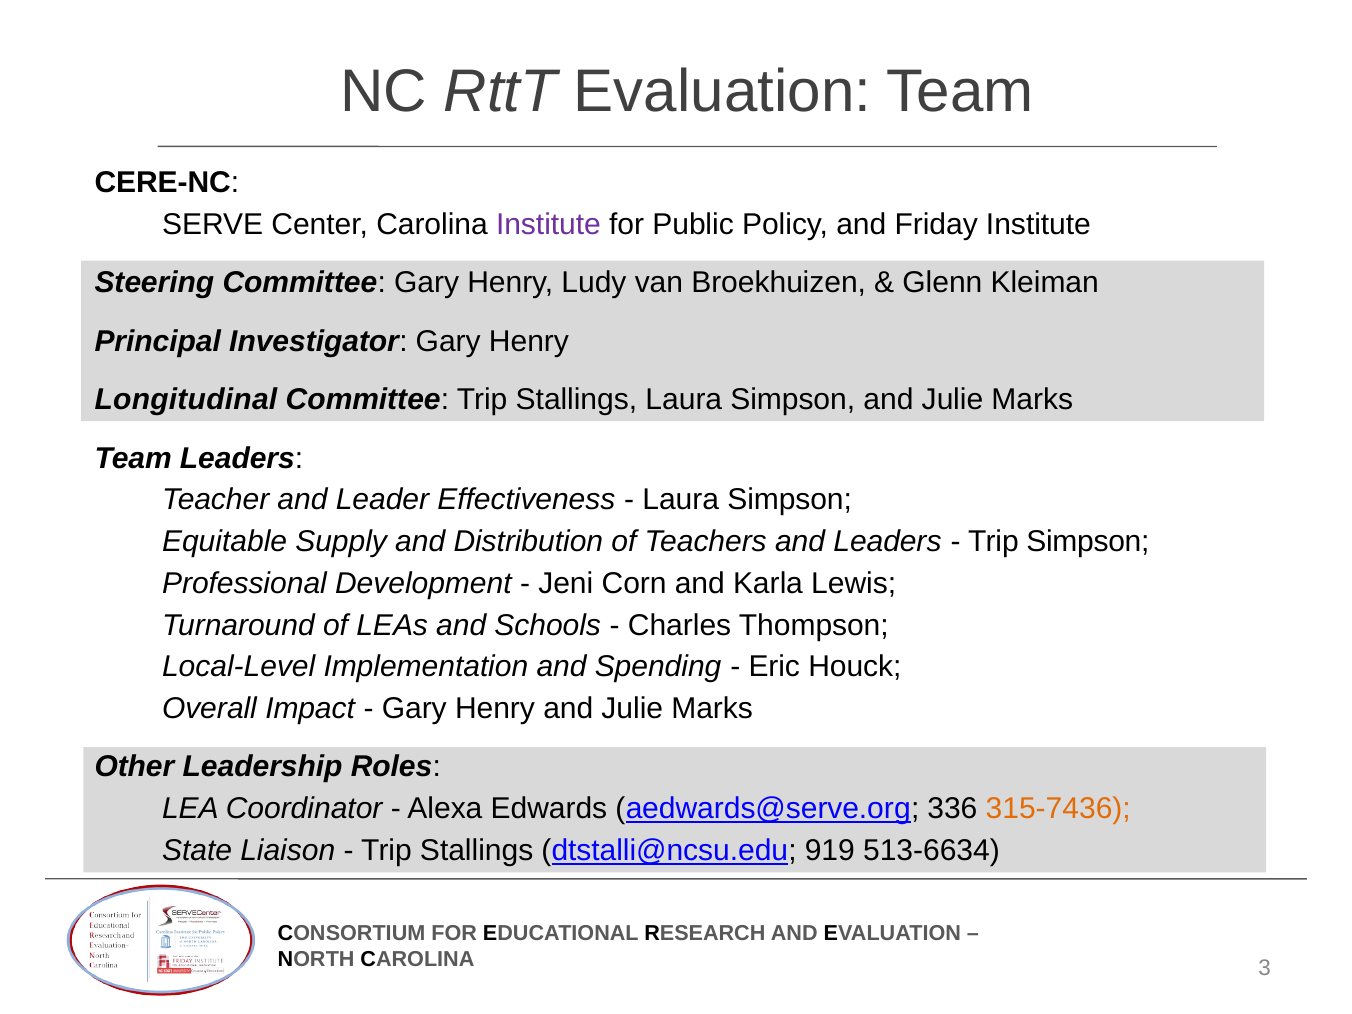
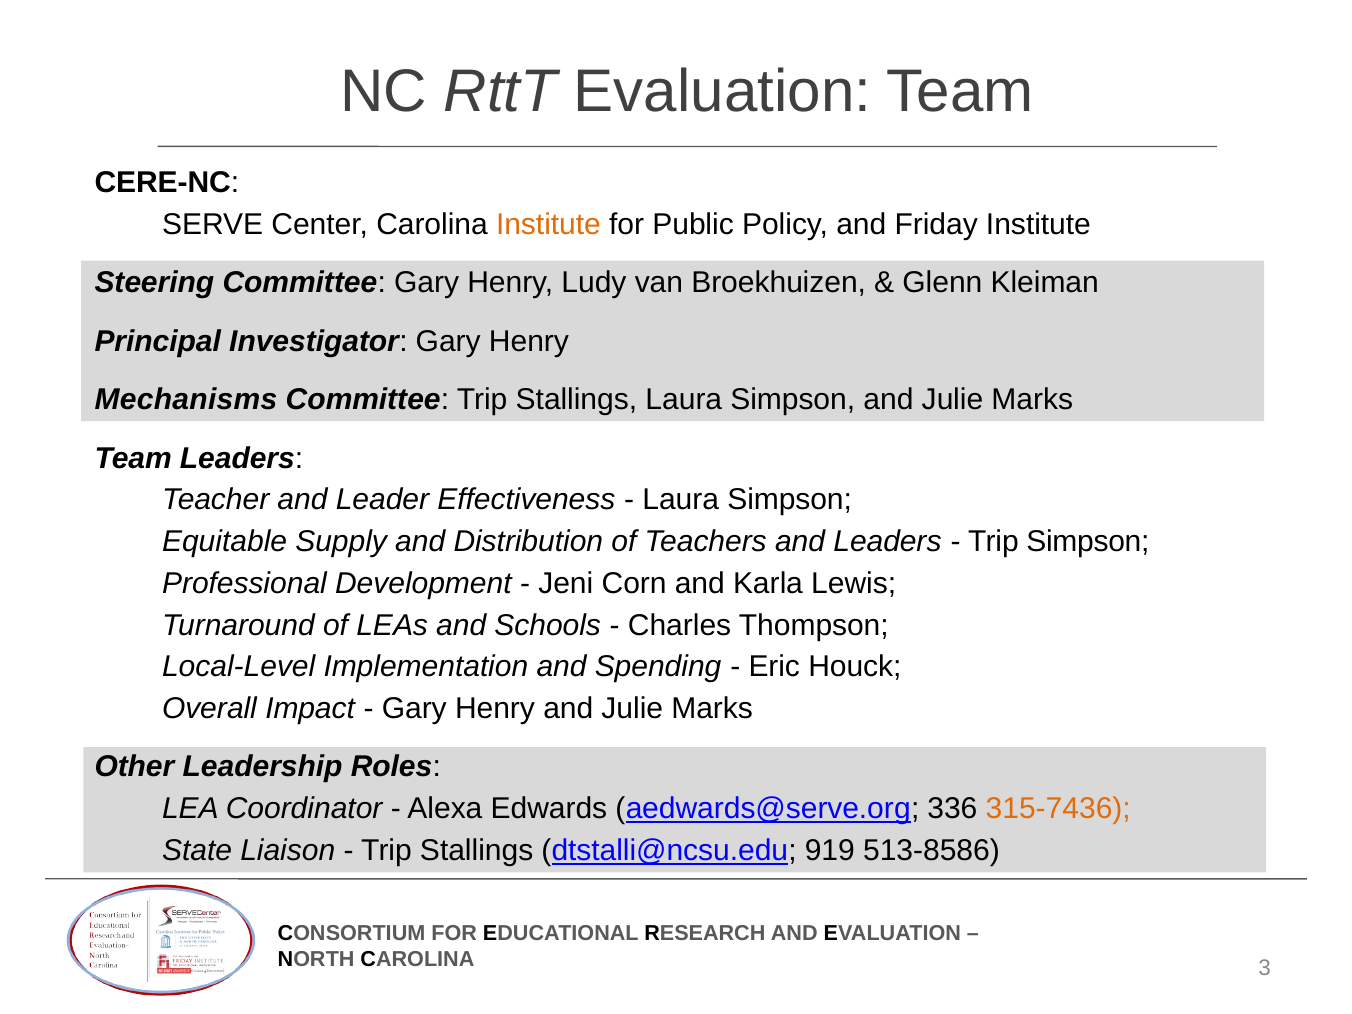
Institute at (548, 224) colour: purple -> orange
Longitudinal: Longitudinal -> Mechanisms
513-6634: 513-6634 -> 513-8586
